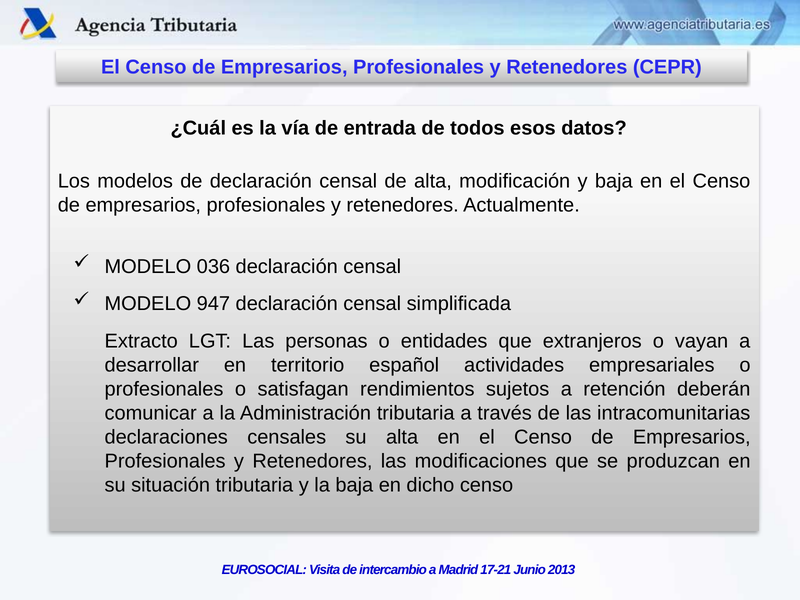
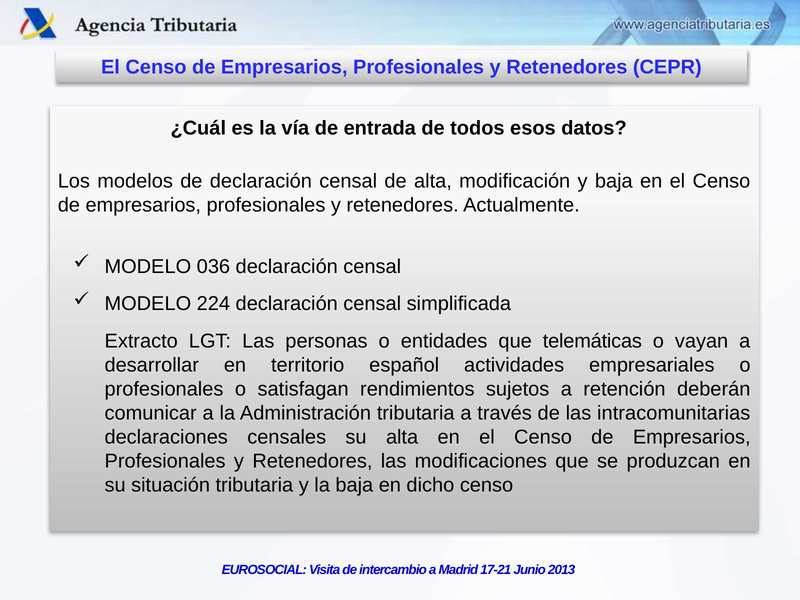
947: 947 -> 224
extranjeros: extranjeros -> telemáticas
